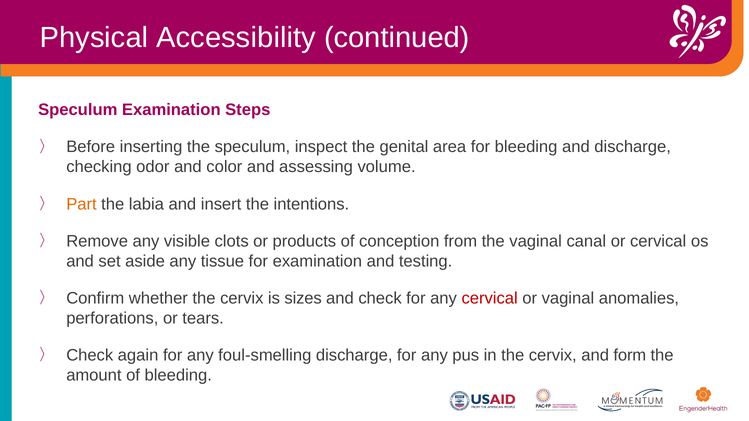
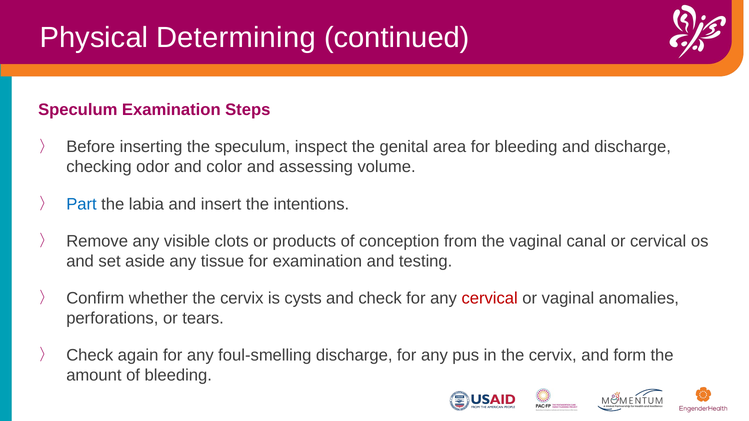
Accessibility: Accessibility -> Determining
Part colour: orange -> blue
sizes: sizes -> cysts
